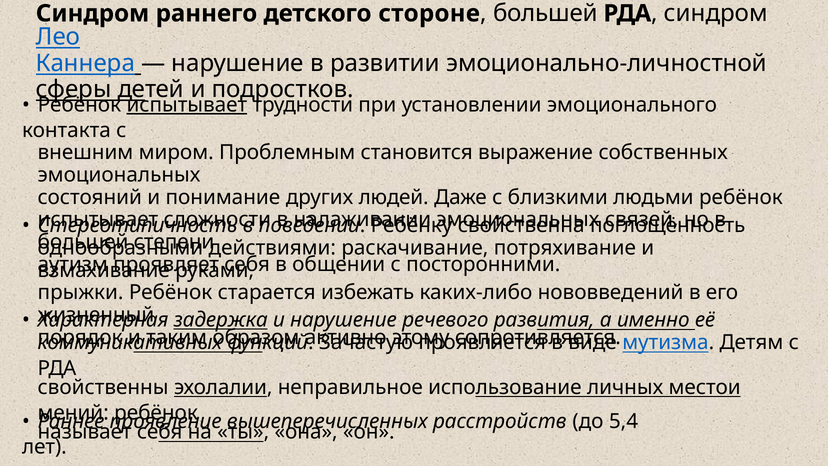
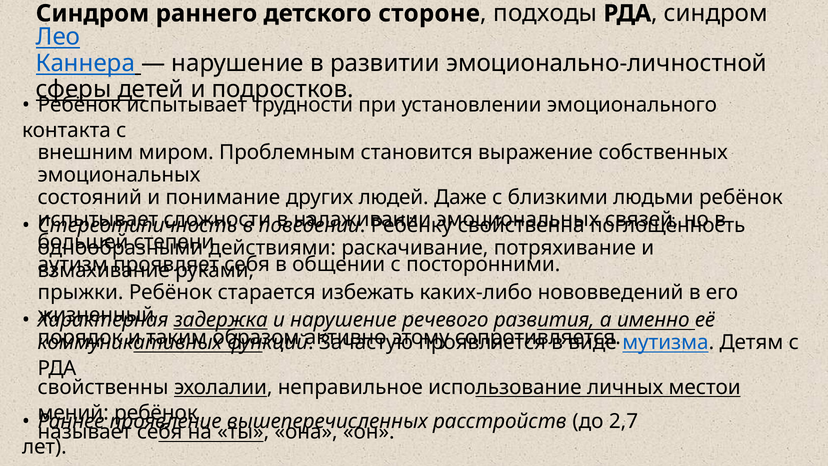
большей at (545, 13): большей -> подходы
испытывает at (187, 105) underline: present -> none
5,4: 5,4 -> 2,7
